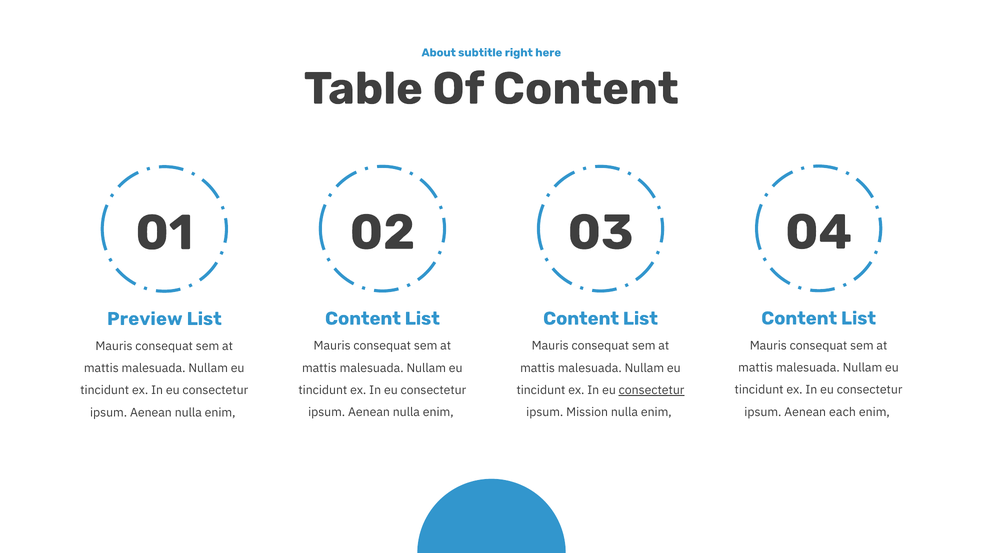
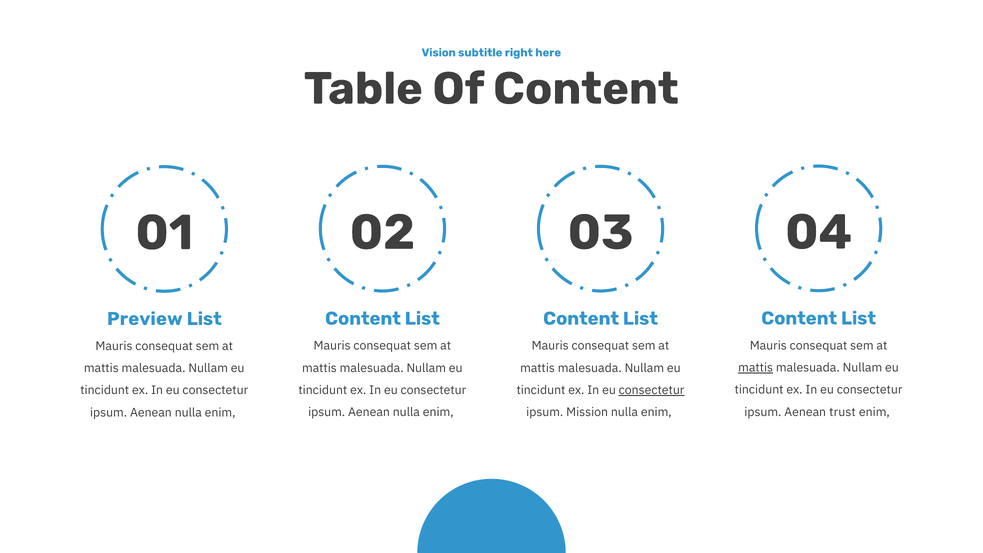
About: About -> Vision
mattis at (756, 368) underline: none -> present
each: each -> trust
